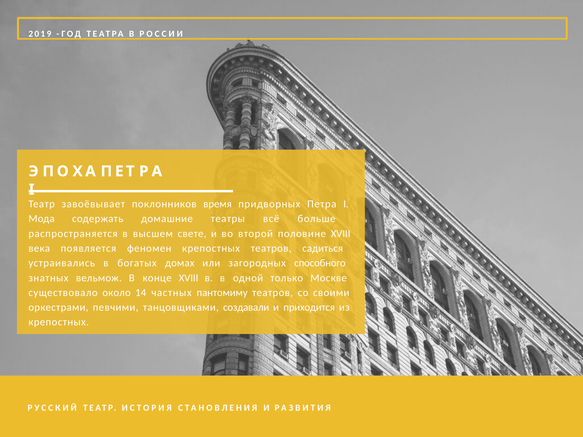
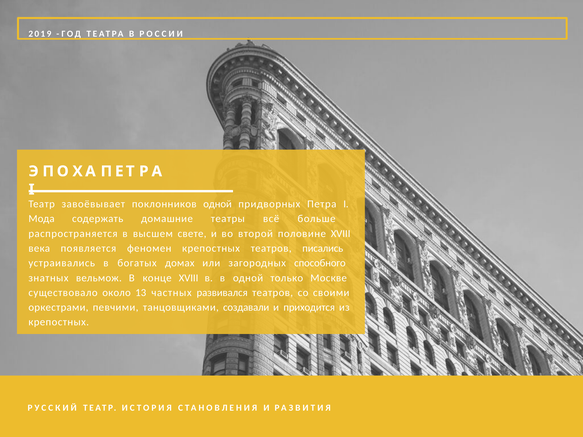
поклонников время: время -> одной
садиться: садиться -> писались
14: 14 -> 13
пантомиму: пантомиму -> развивался
